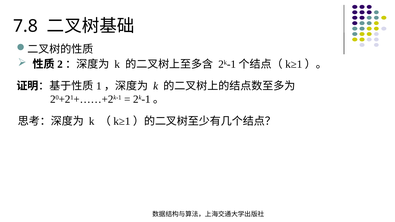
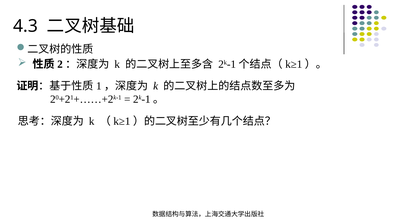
7.8: 7.8 -> 4.3
